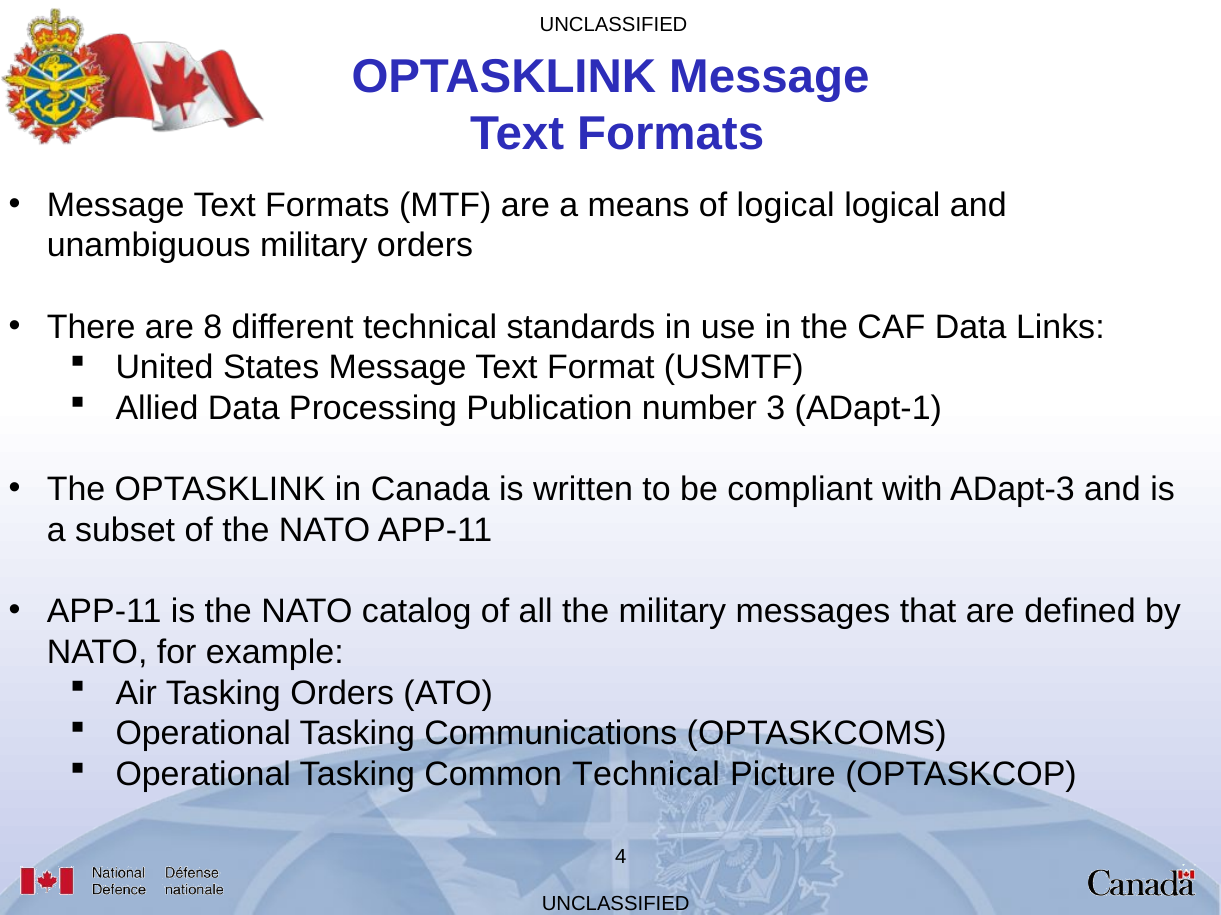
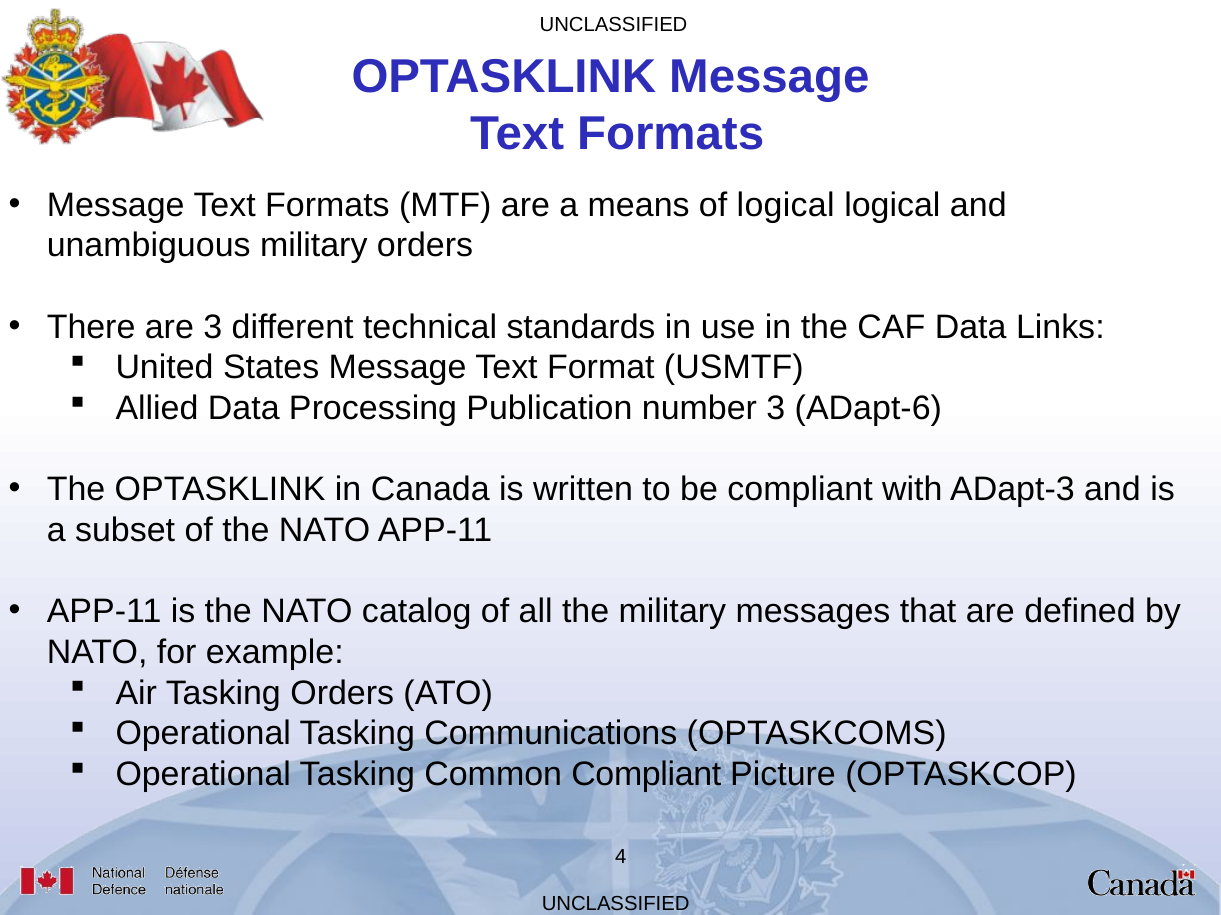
are 8: 8 -> 3
ADapt-1: ADapt-1 -> ADapt-6
Common Technical: Technical -> Compliant
